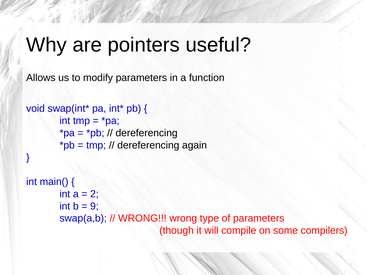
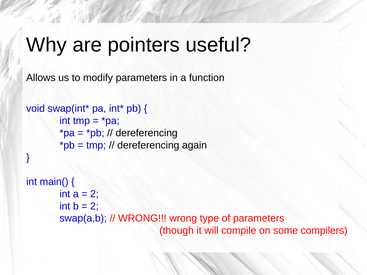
9 at (94, 206): 9 -> 2
